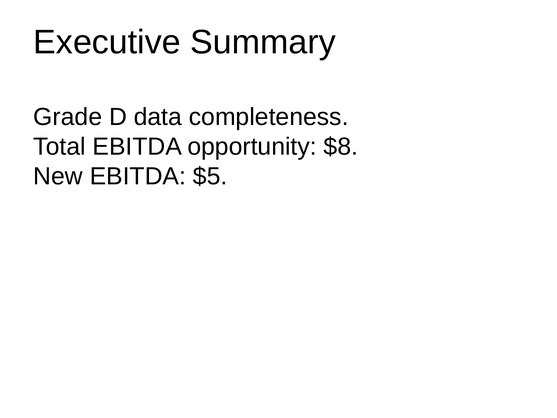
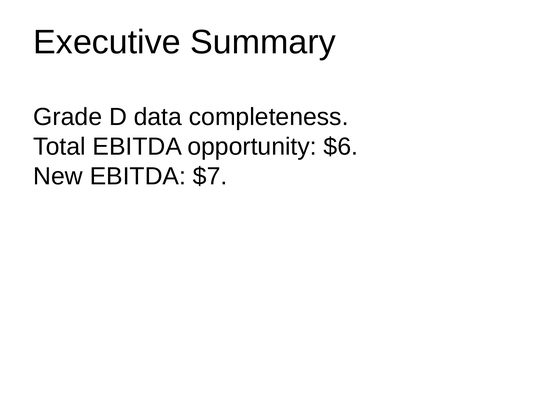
$8: $8 -> $6
$5: $5 -> $7
